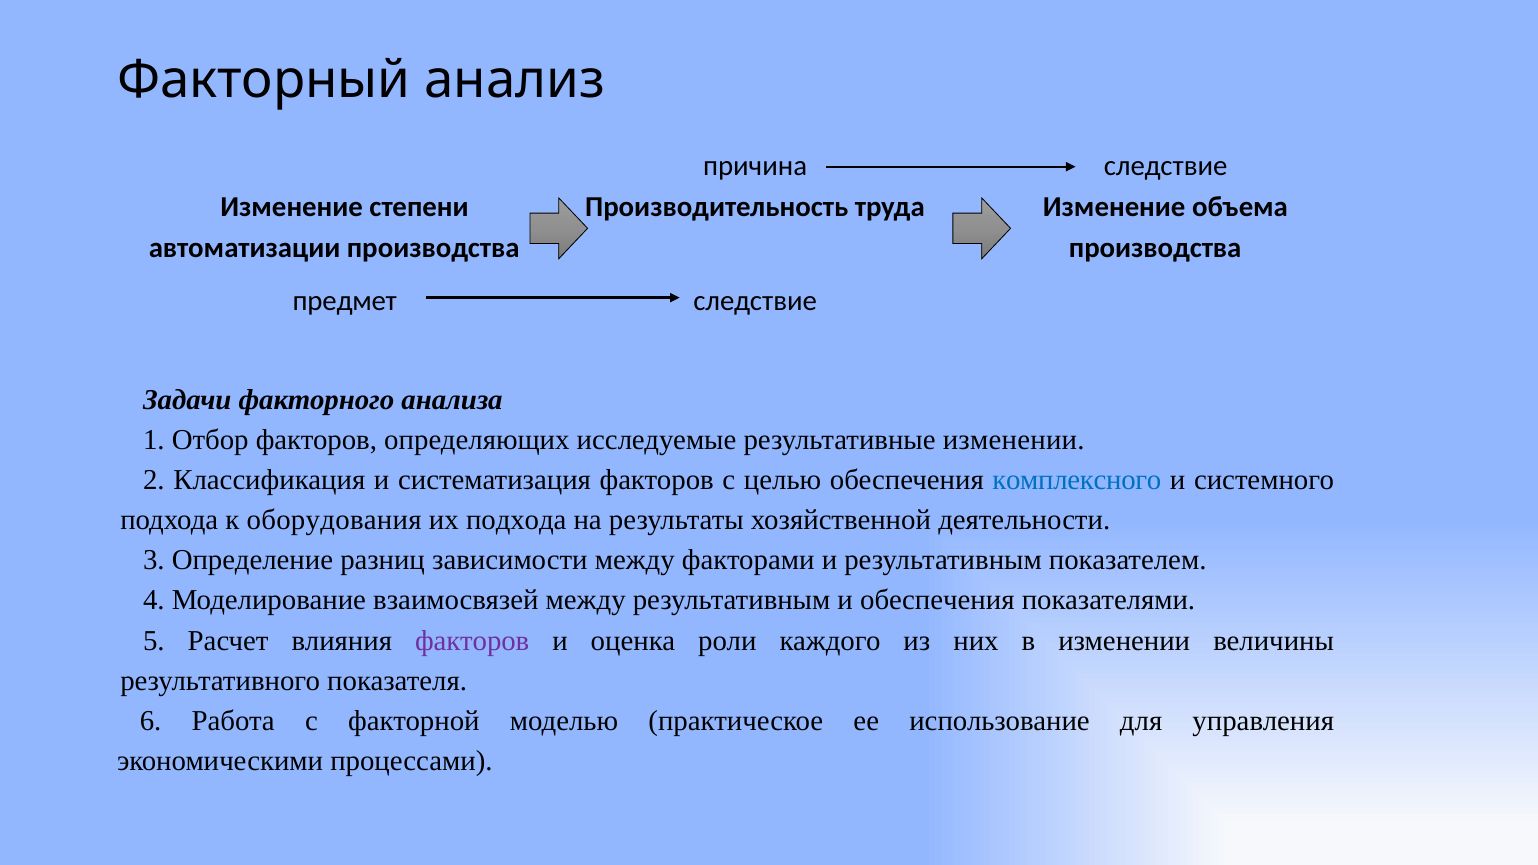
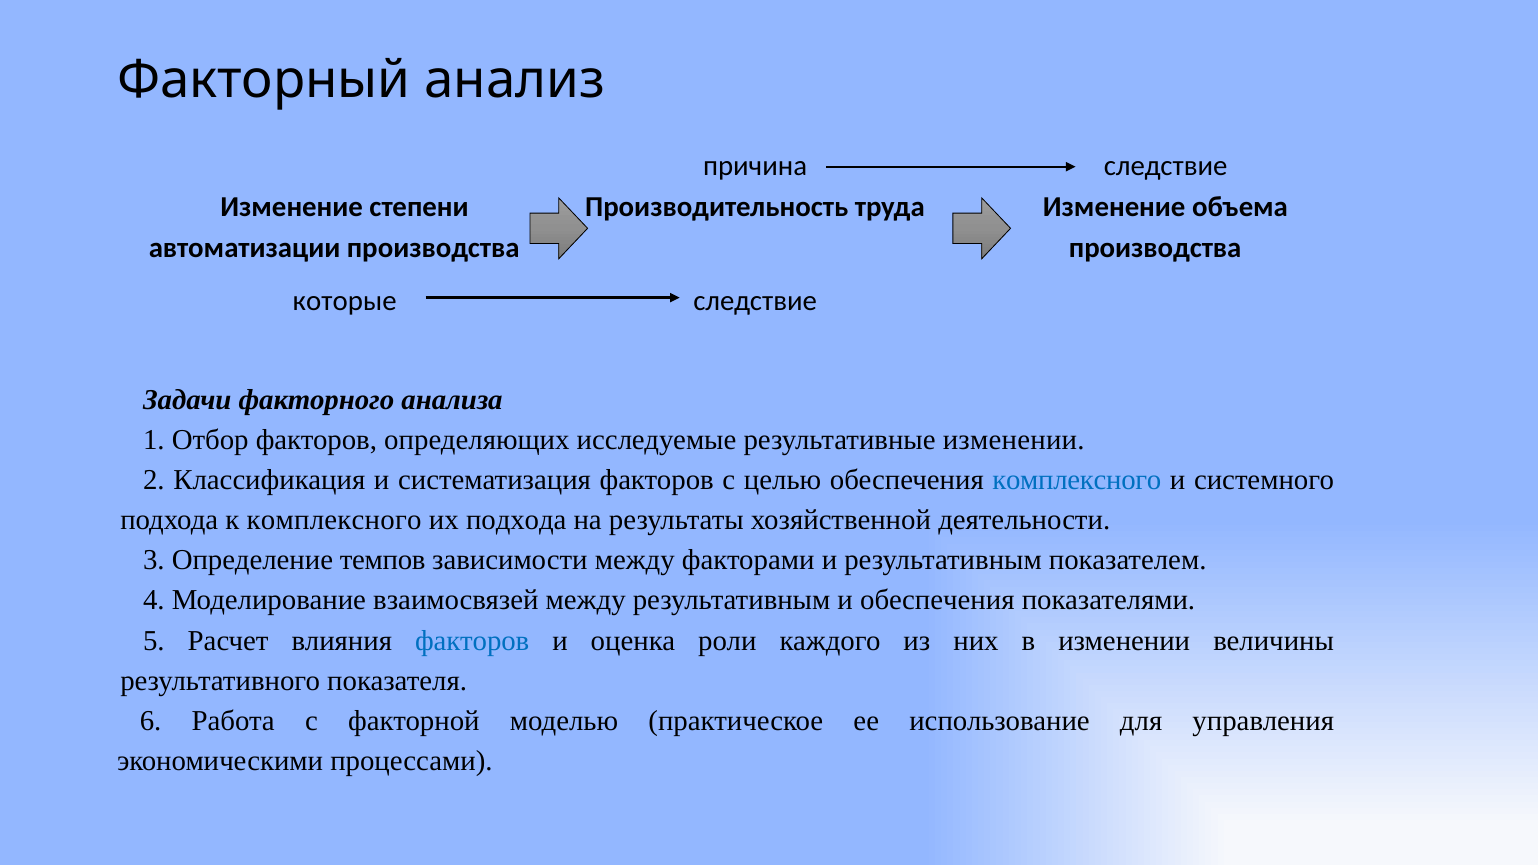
предмет: предмет -> которые
к оборудования: оборудования -> комплексного
разниц: разниц -> темпов
факторов at (472, 641) colour: purple -> blue
